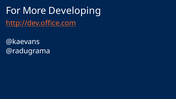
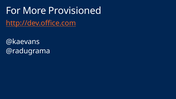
Developing: Developing -> Provisioned
